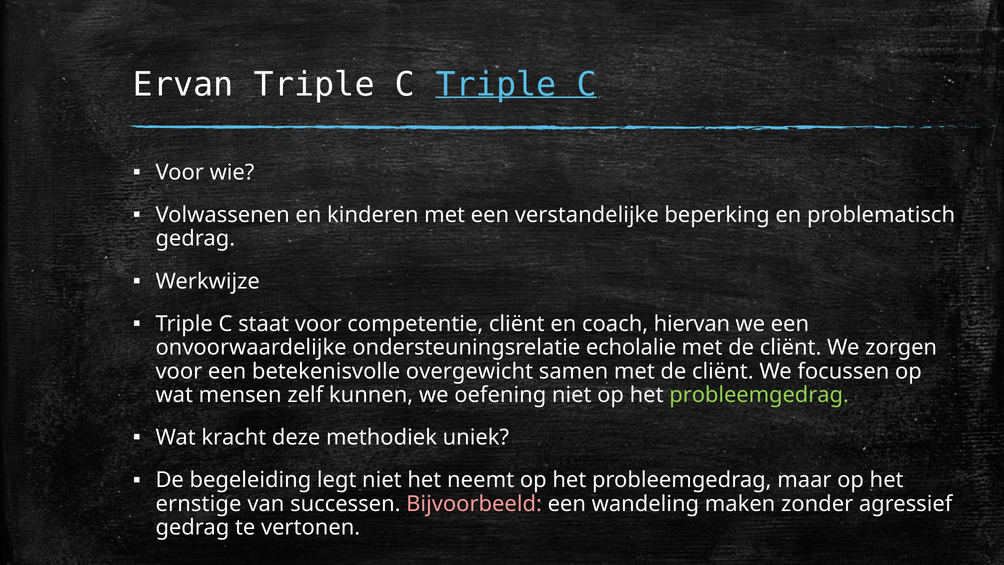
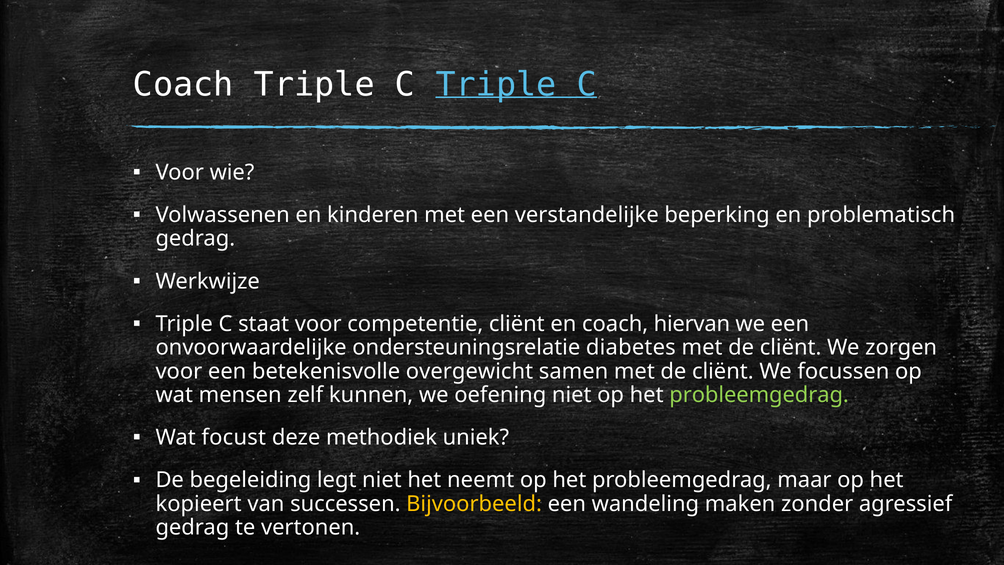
Ervan at (183, 85): Ervan -> Coach
echolalie: echolalie -> diabetes
kracht: kracht -> focust
ernstige: ernstige -> kopieert
Bijvoorbeeld colour: pink -> yellow
